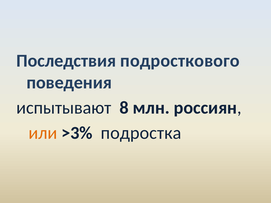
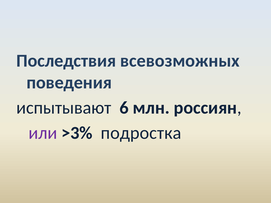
подросткового: подросткового -> всевозможных
8: 8 -> 6
или colour: orange -> purple
